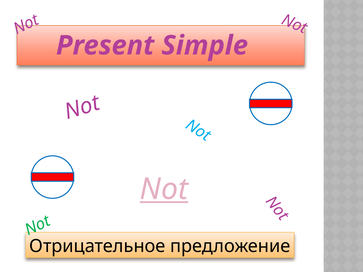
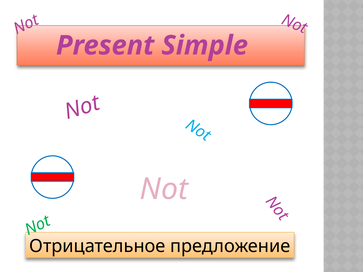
Not underline: present -> none
